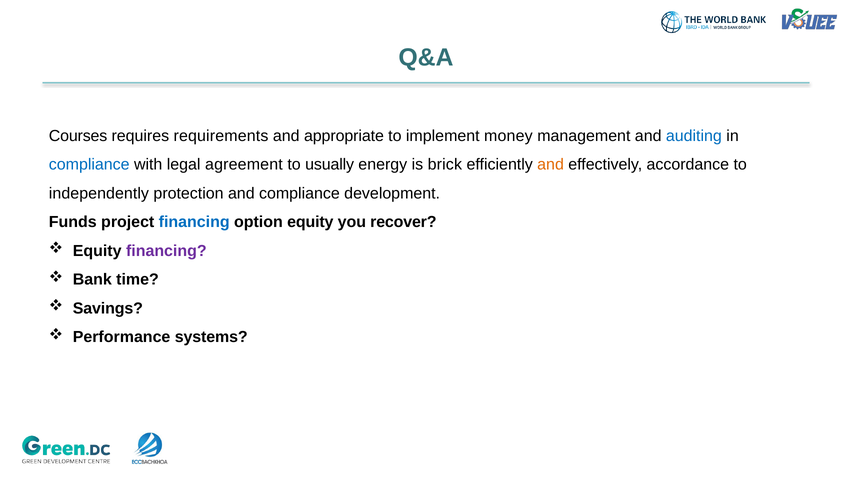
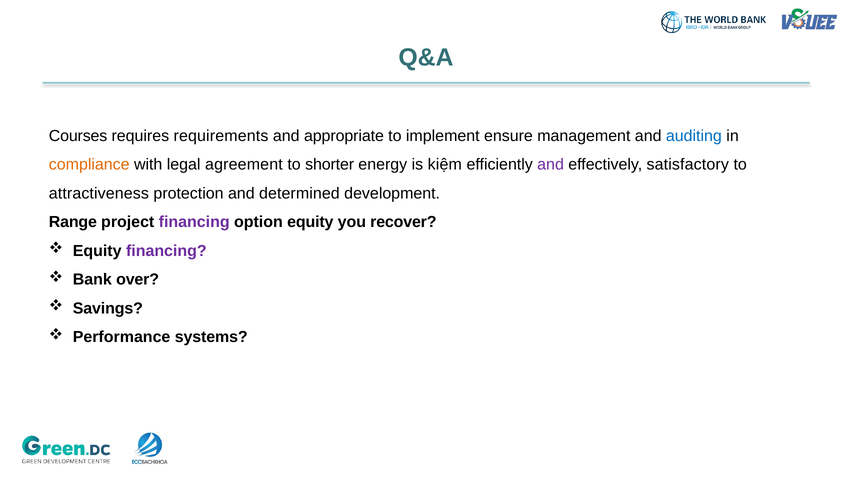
money: money -> ensure
compliance at (89, 165) colour: blue -> orange
usually: usually -> shorter
brick: brick -> kiệm
and at (551, 165) colour: orange -> purple
accordance: accordance -> satisfactory
independently: independently -> attractiveness
and compliance: compliance -> determined
Funds: Funds -> Range
financing at (194, 222) colour: blue -> purple
time: time -> over
